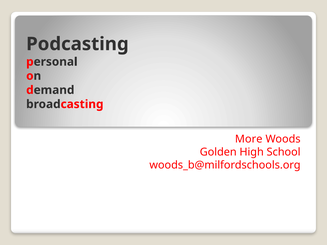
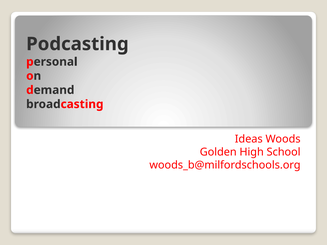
More: More -> Ideas
